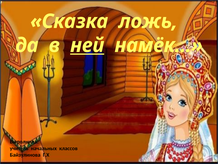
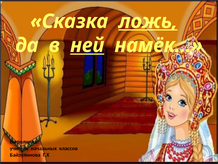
ложь underline: none -> present
